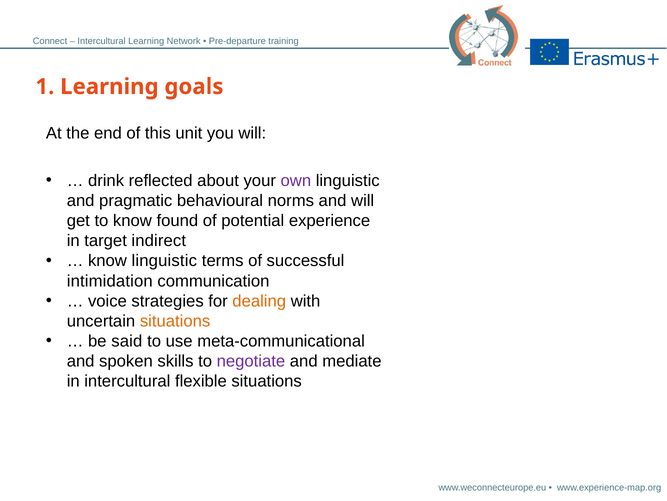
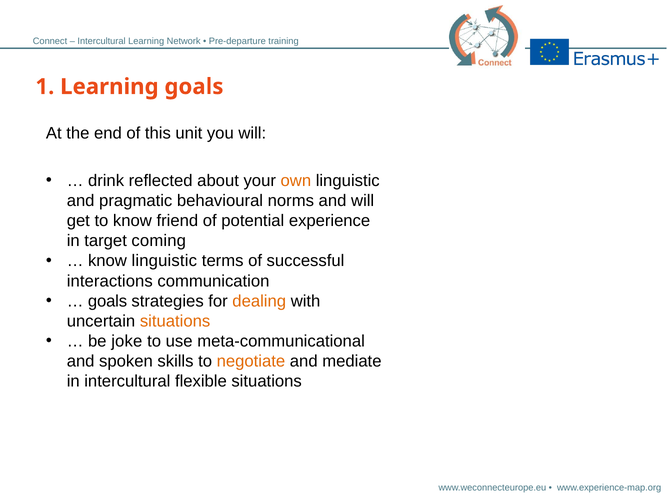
own colour: purple -> orange
found: found -> friend
indirect: indirect -> coming
intimidation: intimidation -> interactions
voice at (107, 301): voice -> goals
said: said -> joke
negotiate colour: purple -> orange
